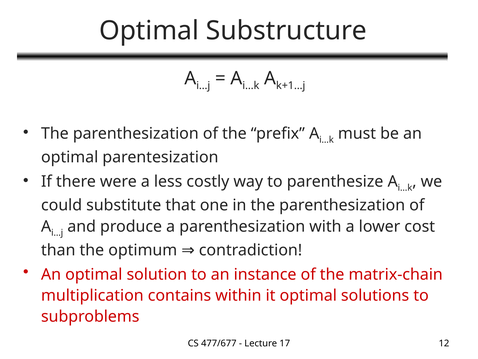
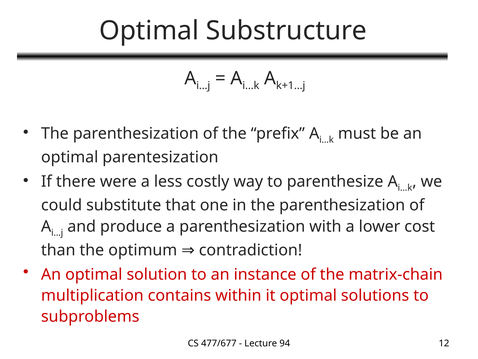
17: 17 -> 94
